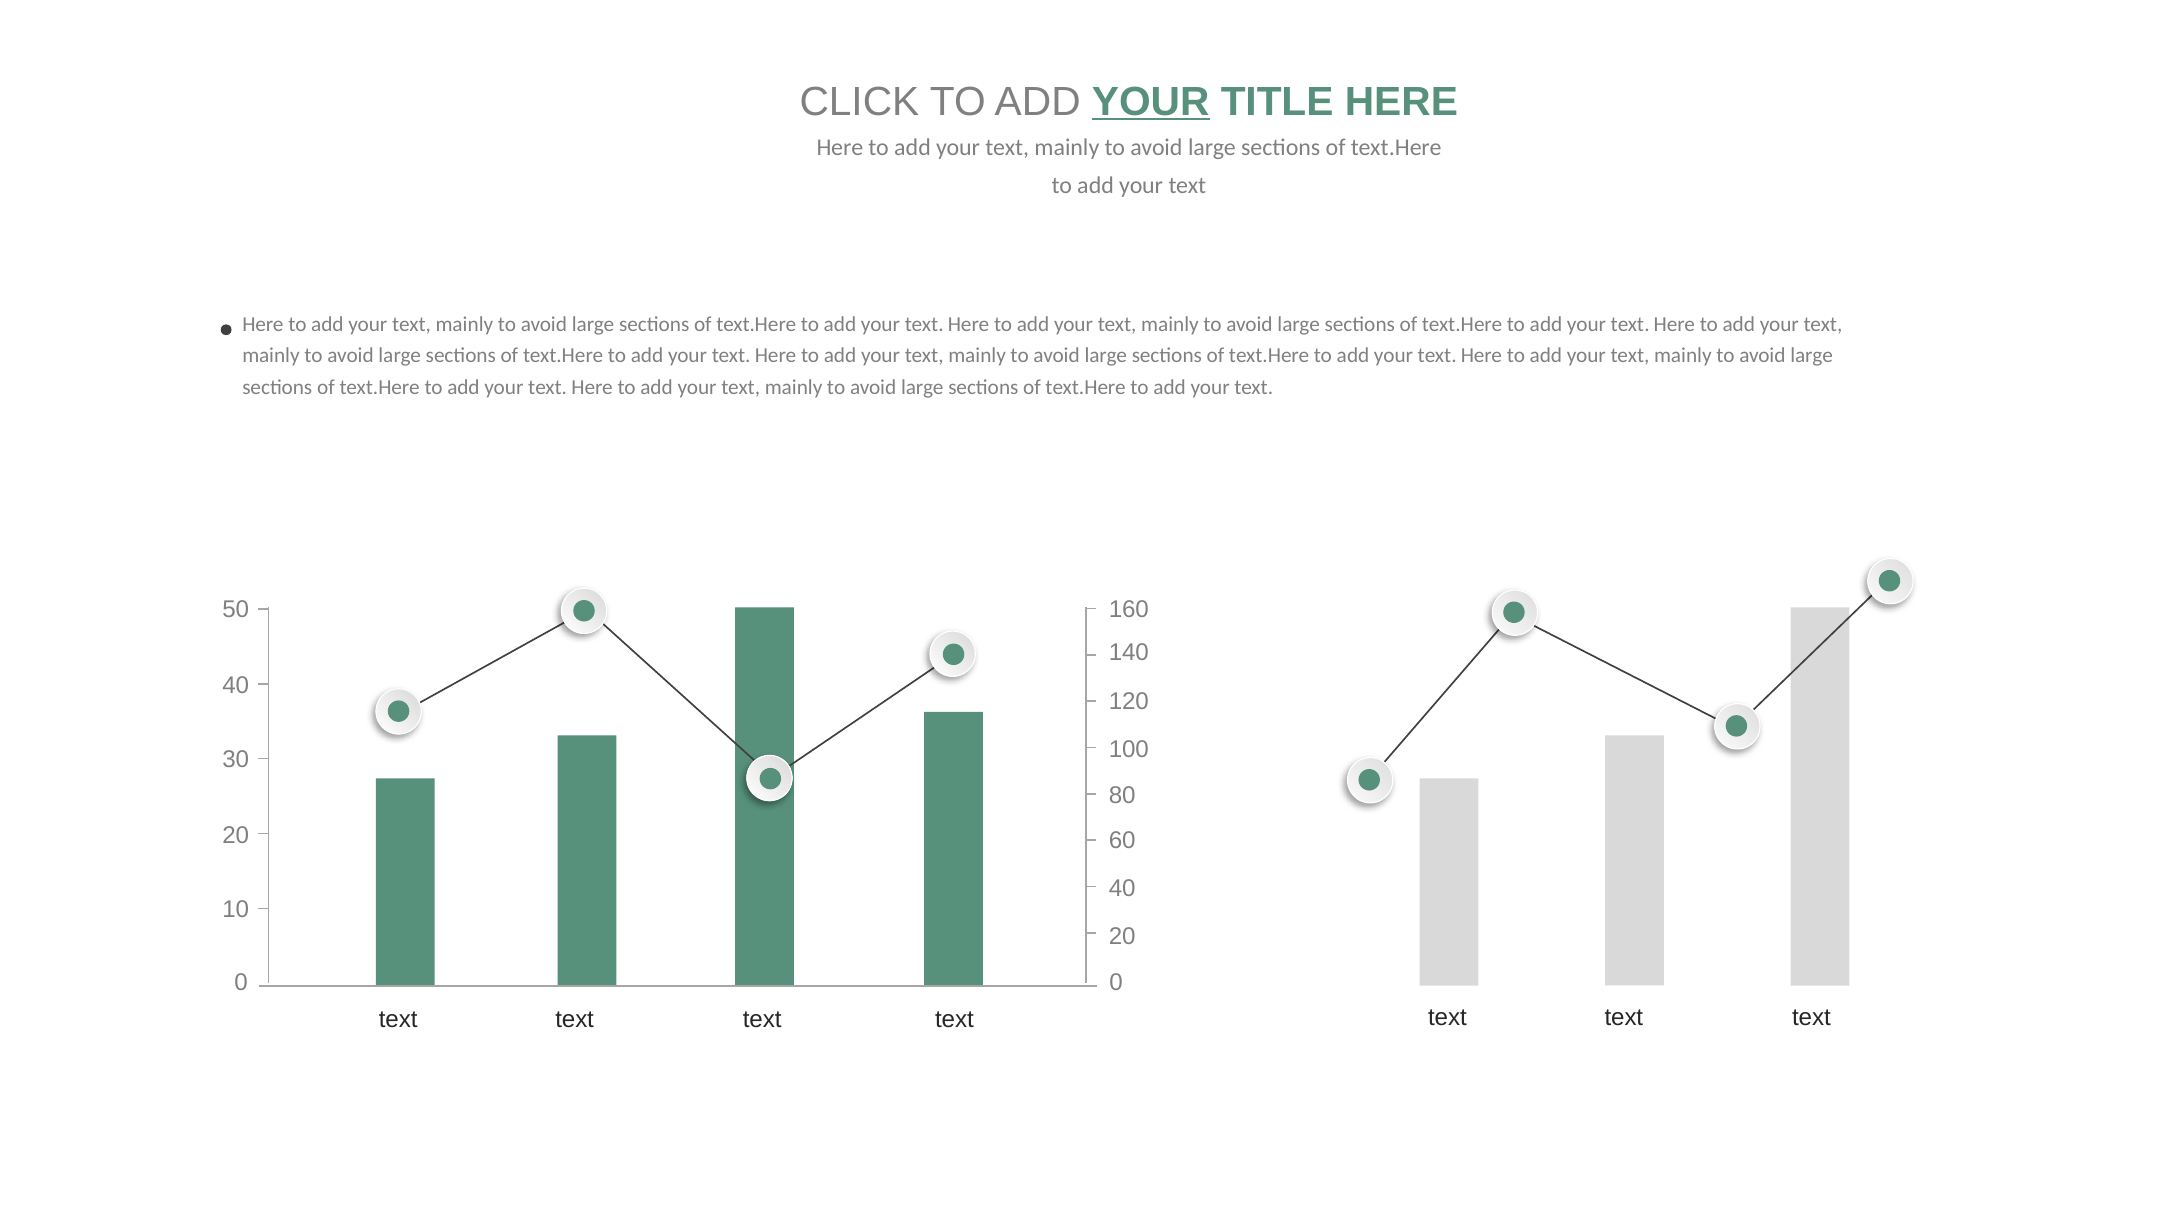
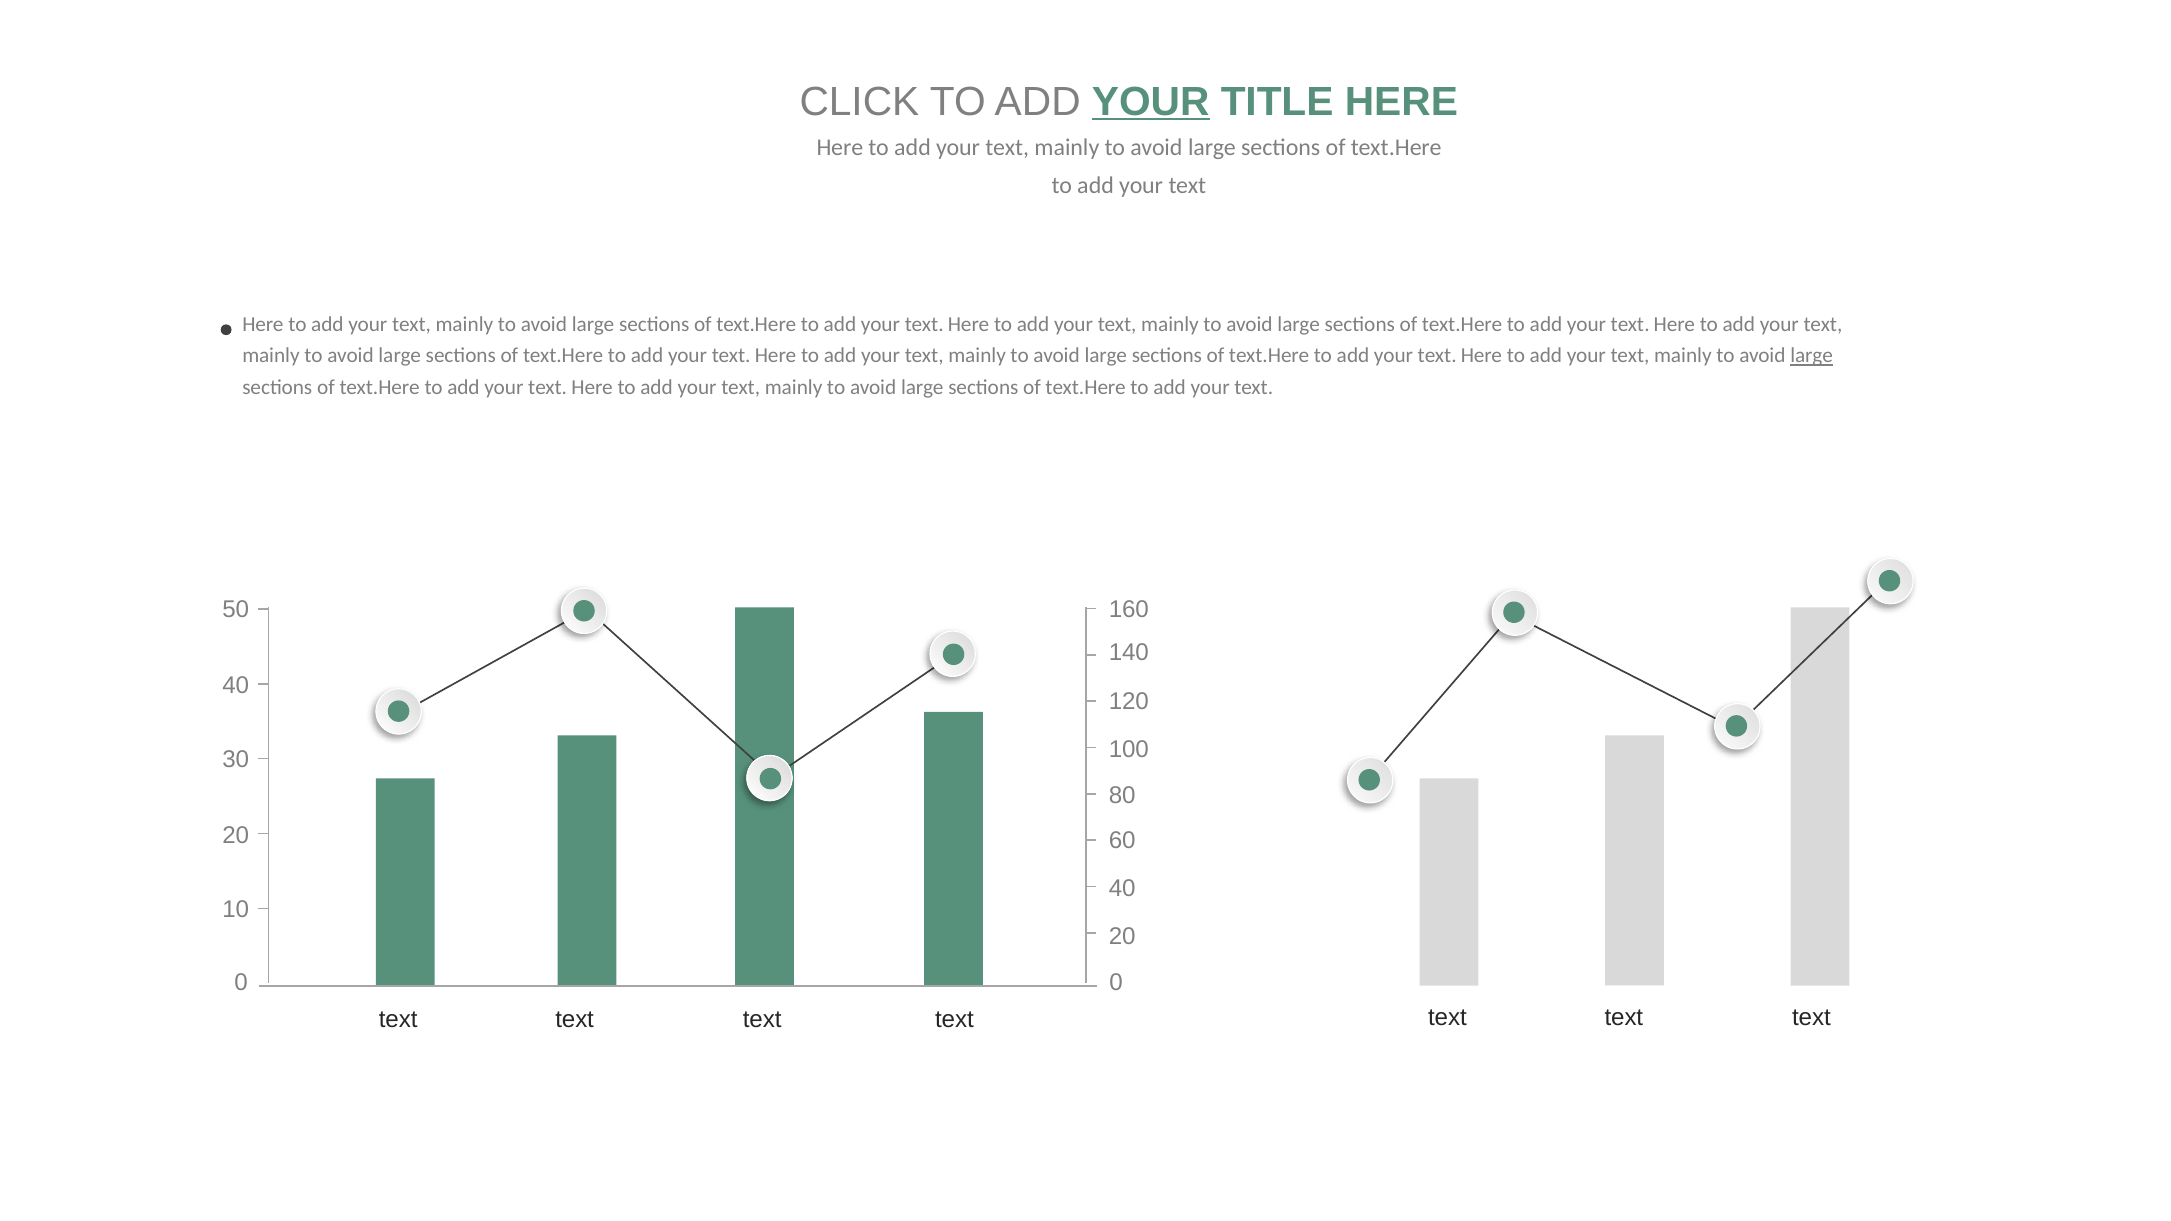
large at (1812, 356) underline: none -> present
